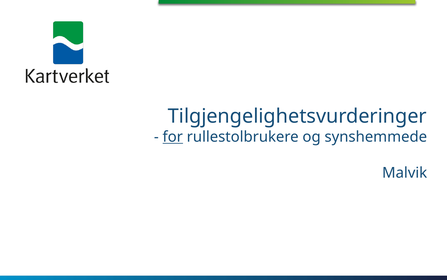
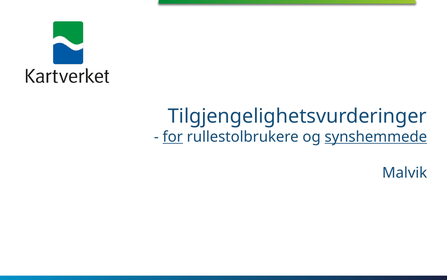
synshemmede underline: none -> present
